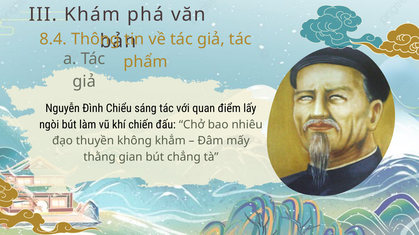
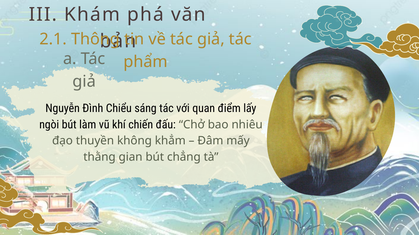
8.4: 8.4 -> 2.1
